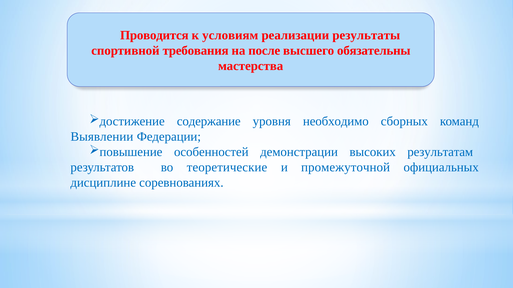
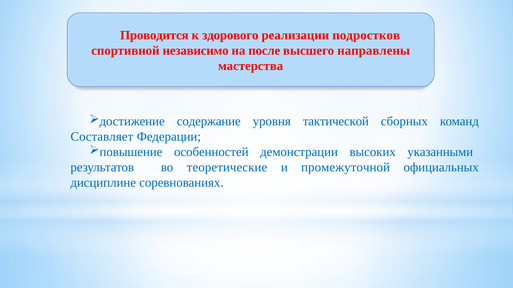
условиям: условиям -> здорового
результаты: результаты -> подростков
требования: требования -> независимо
обязательны: обязательны -> направлены
необходимо: необходимо -> тактической
Выявлении: Выявлении -> Составляет
результатам: результатам -> указанными
